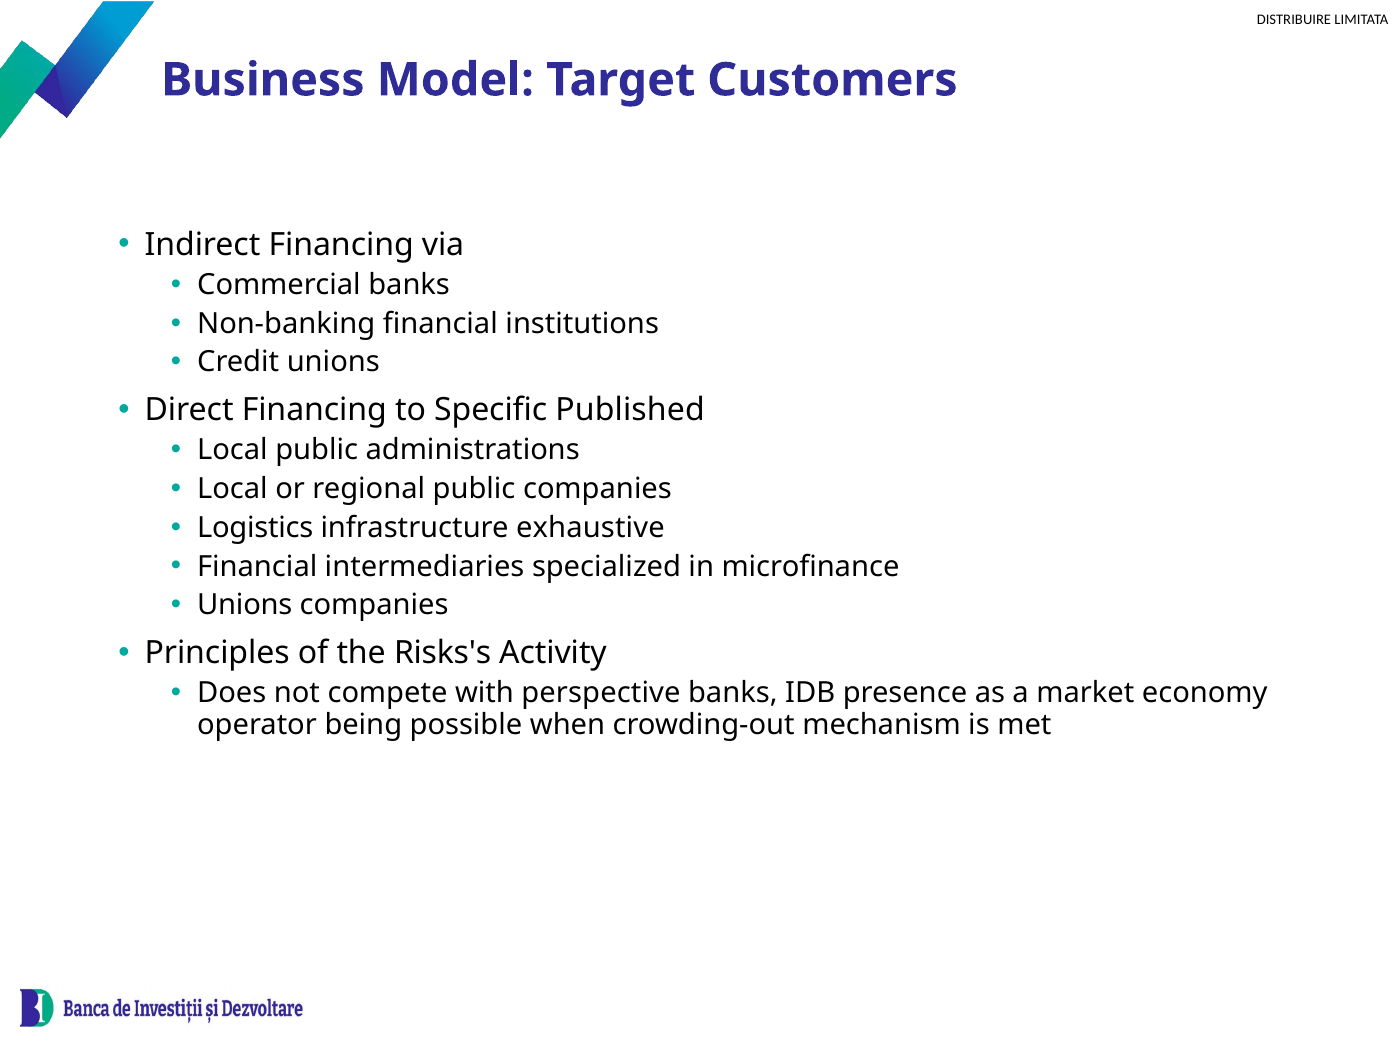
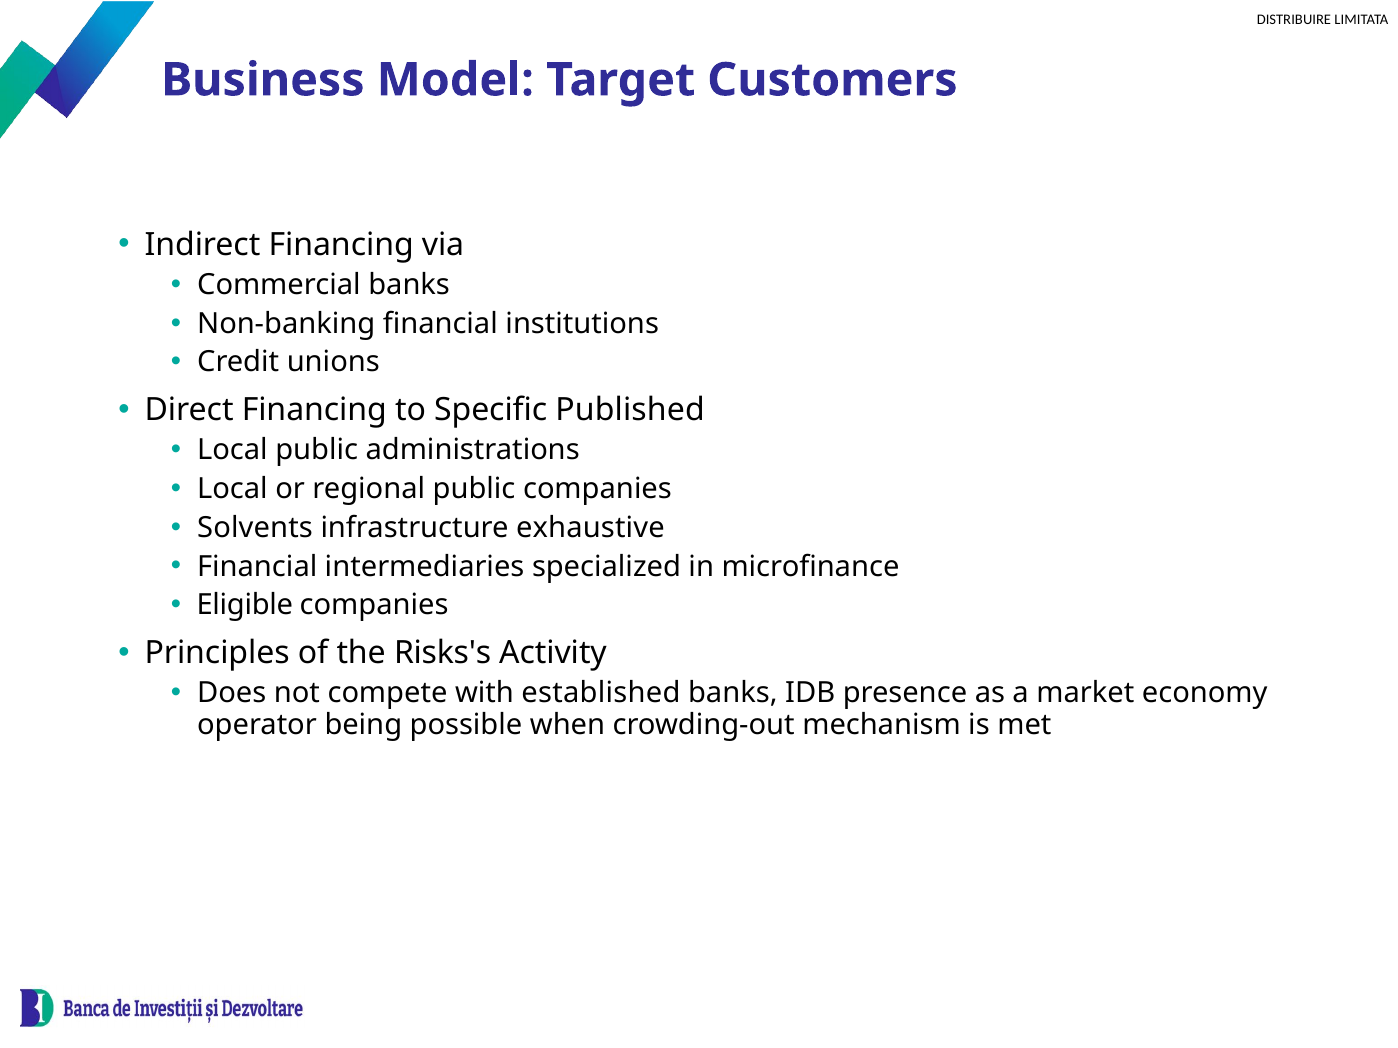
Logistics: Logistics -> Solvents
Unions at (245, 605): Unions -> Eligible
perspective: perspective -> established
